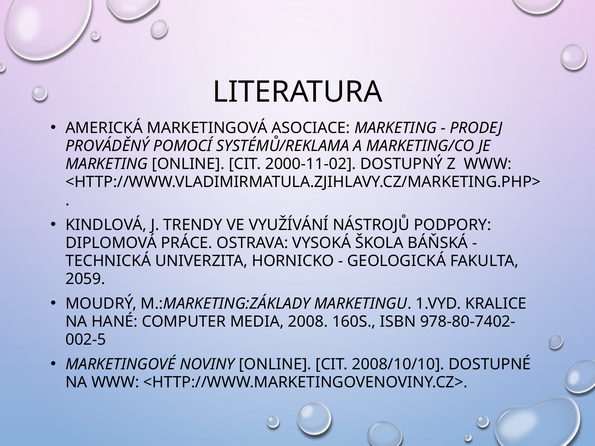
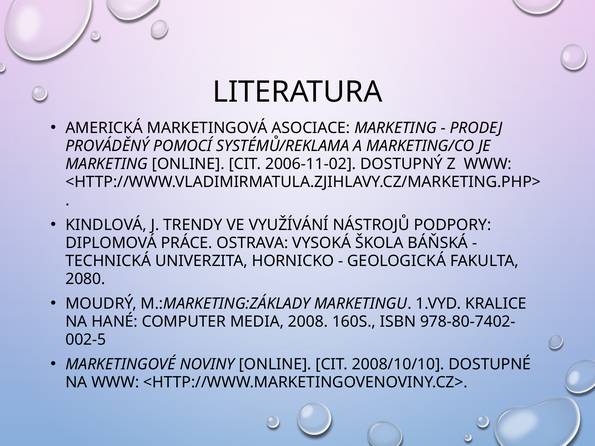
2000-11-02: 2000-11-02 -> 2006-11-02
2059: 2059 -> 2080
